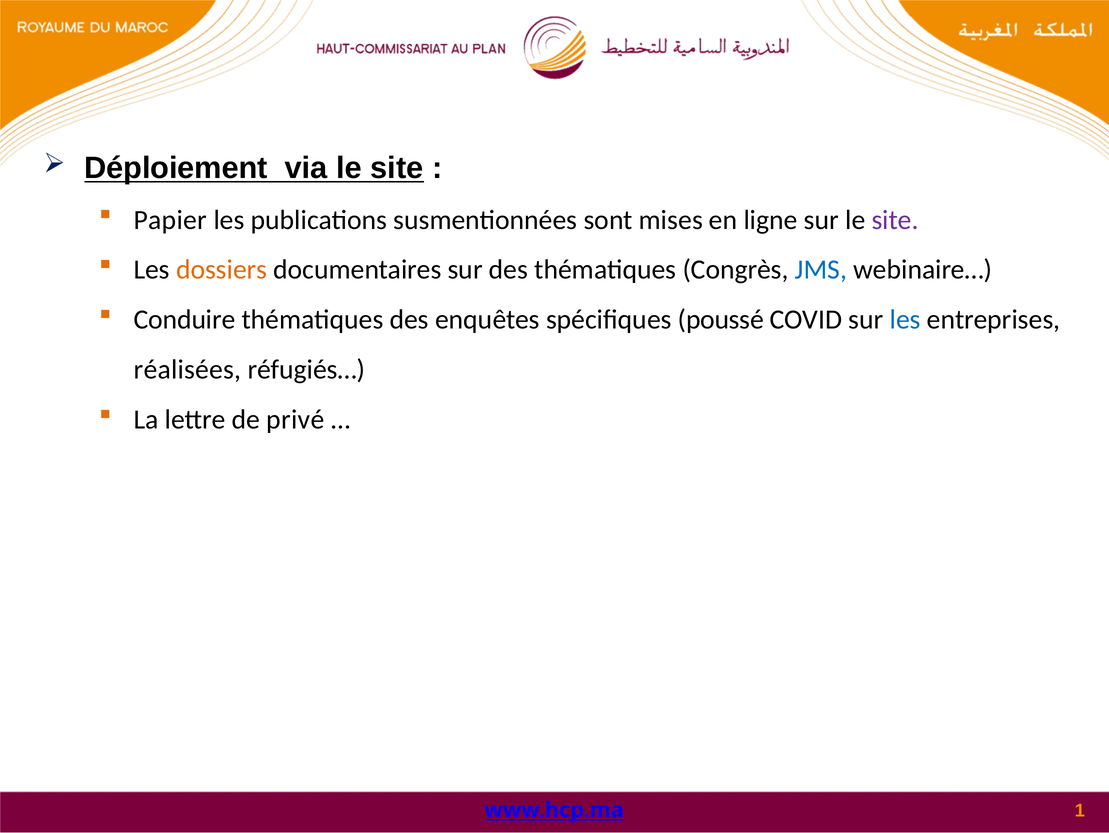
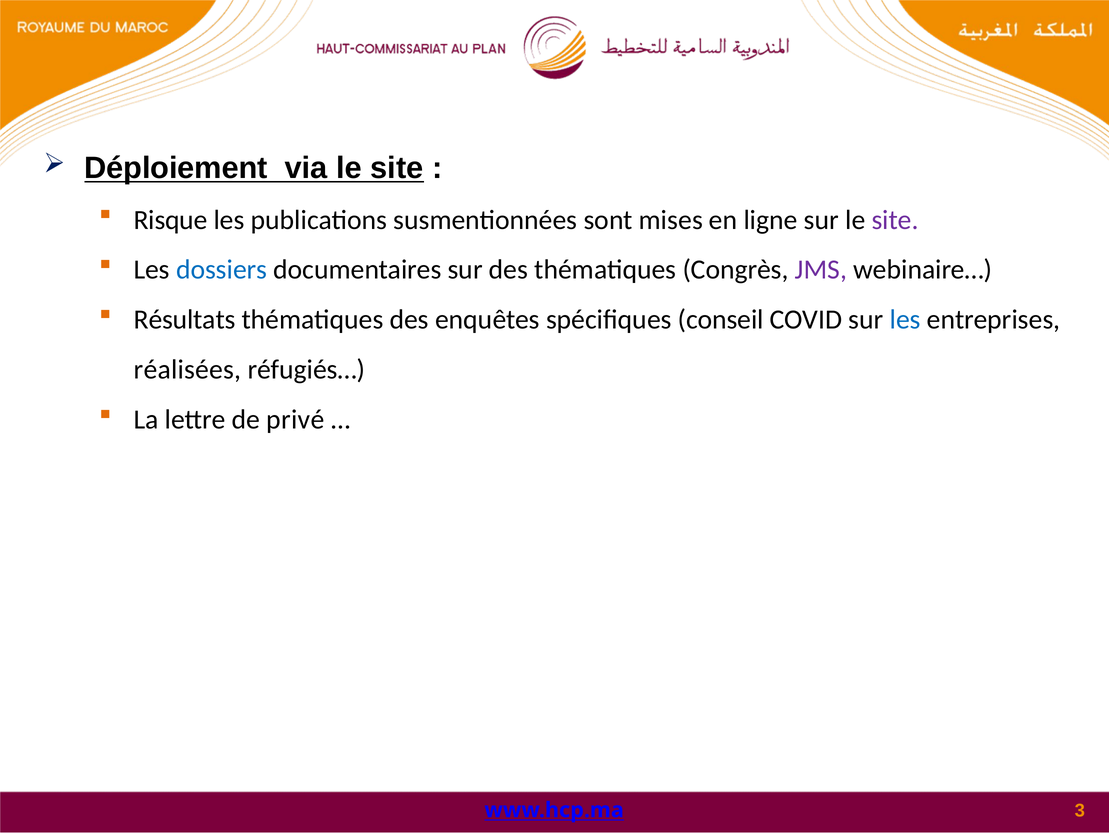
Papier: Papier -> Risque
dossiers colour: orange -> blue
JMS colour: blue -> purple
Conduire: Conduire -> Résultats
poussé: poussé -> conseil
1: 1 -> 3
